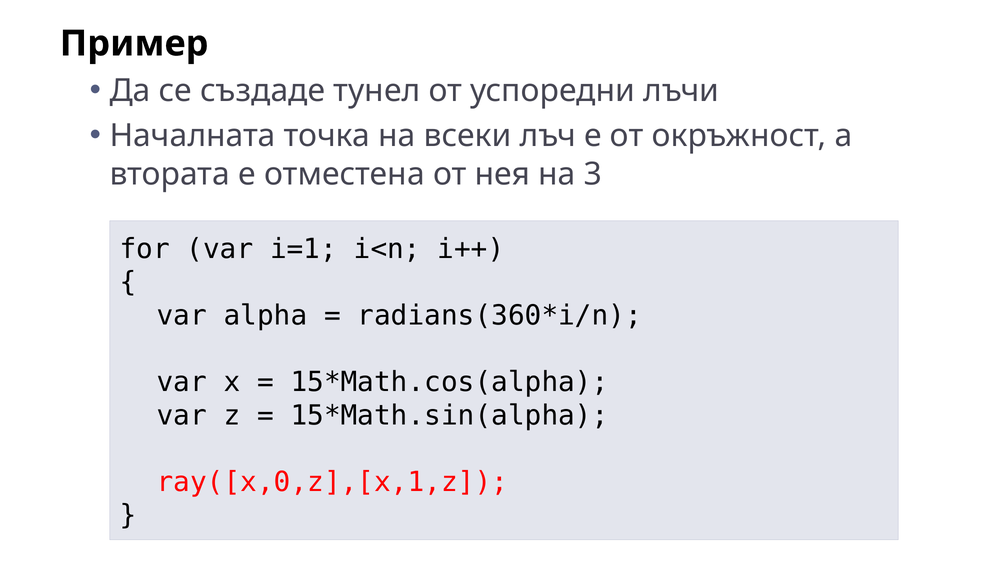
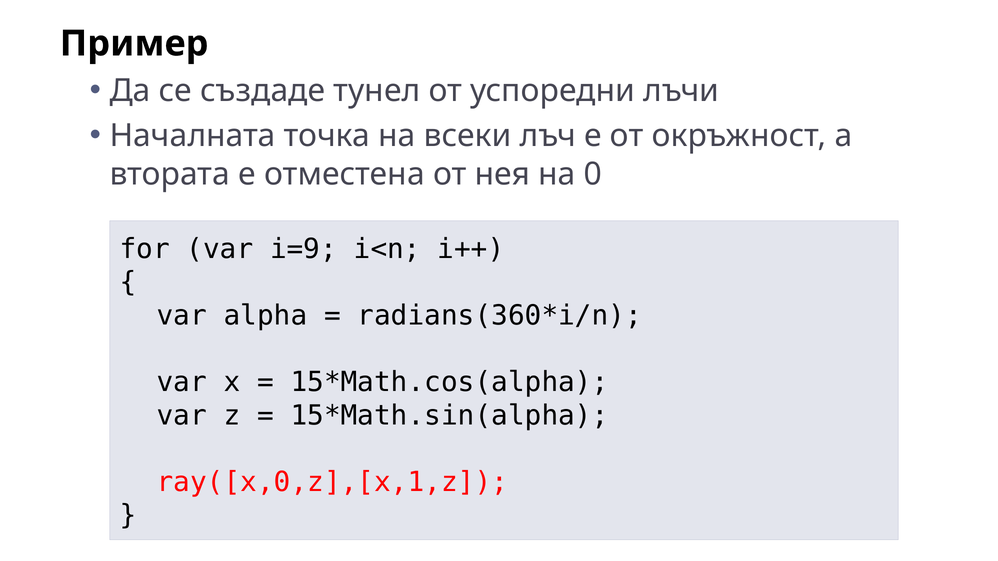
3: 3 -> 0
i=1: i=1 -> i=9
